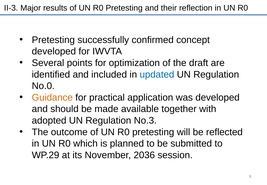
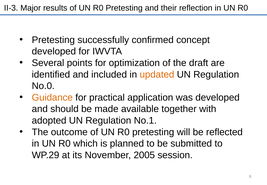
updated colour: blue -> orange
No.3: No.3 -> No.1
2036: 2036 -> 2005
